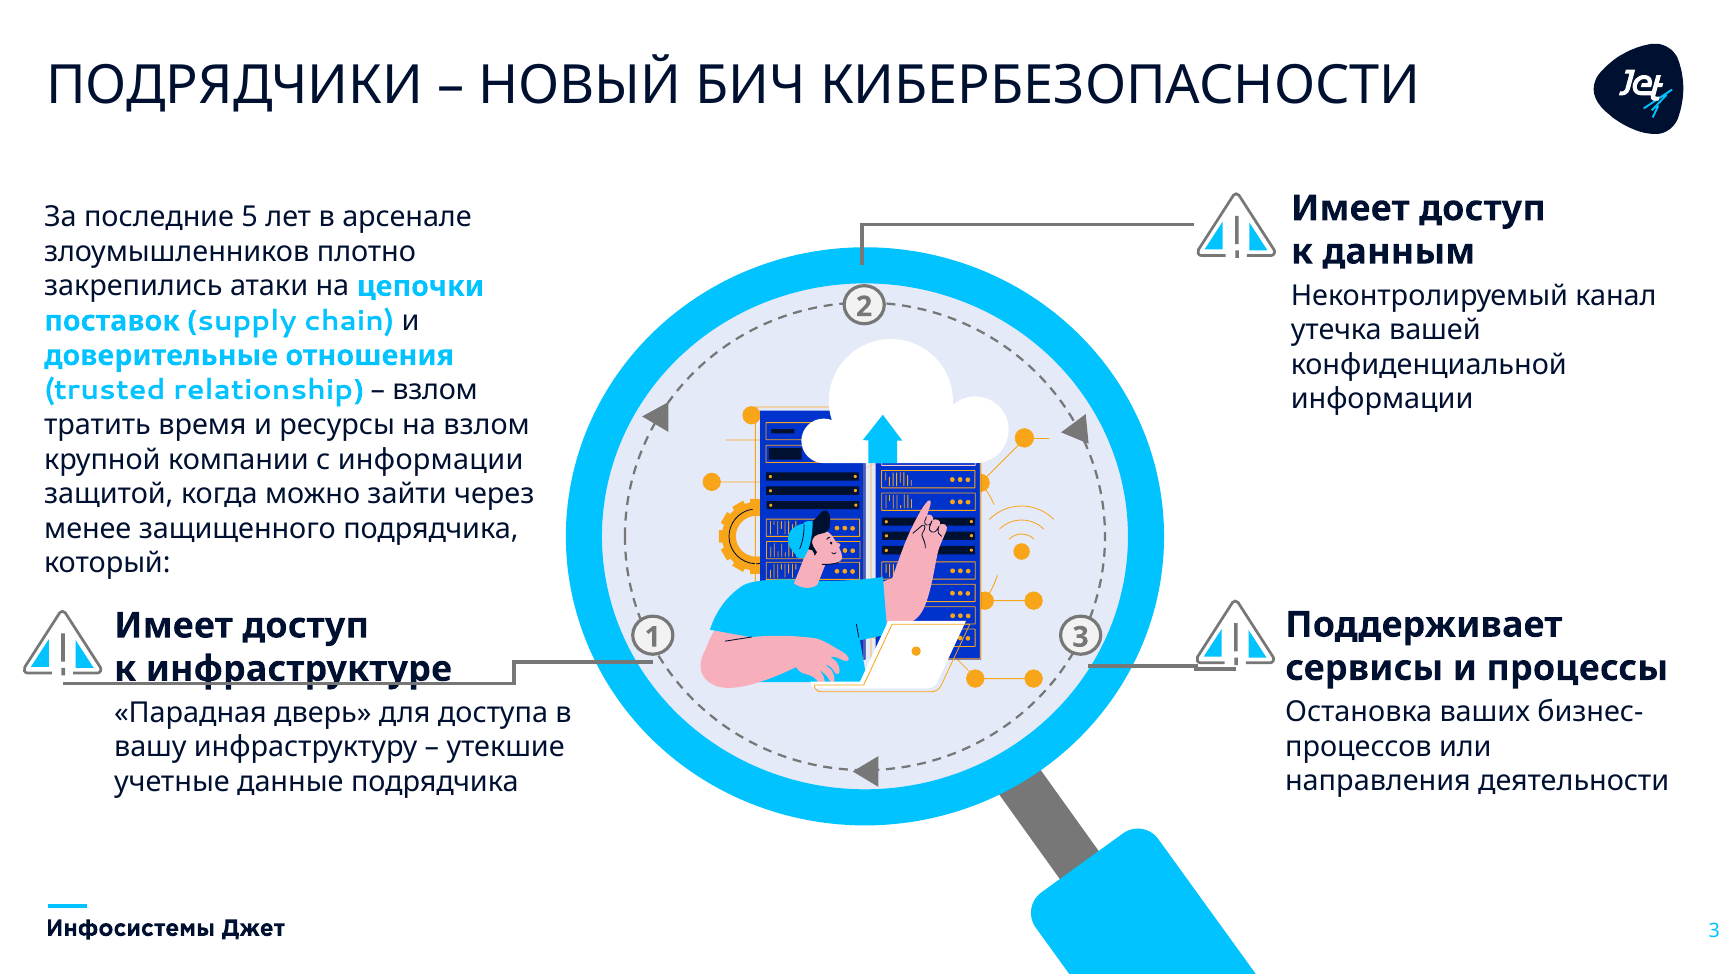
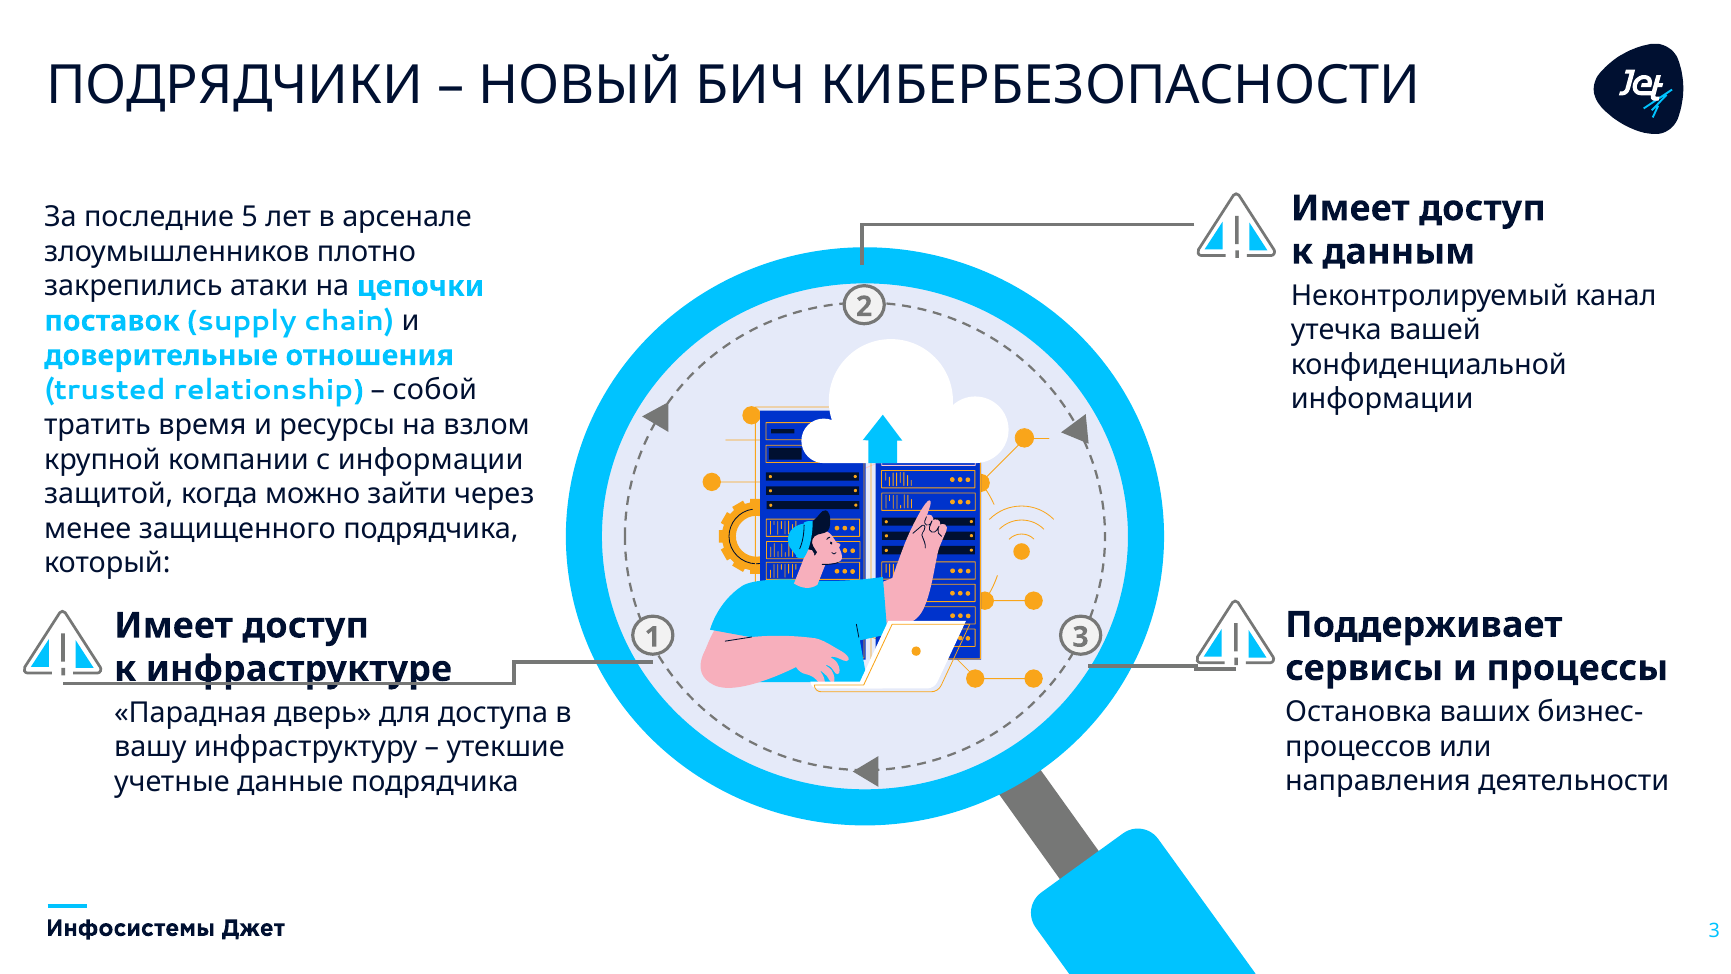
взлом at (435, 390): взлом -> собой
